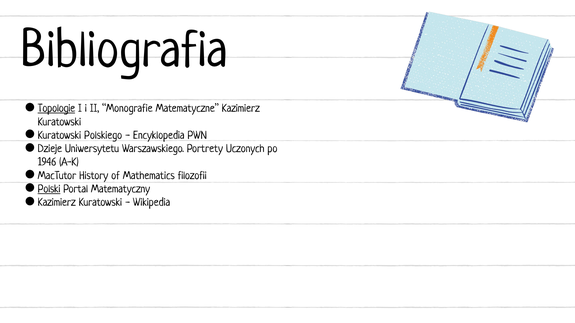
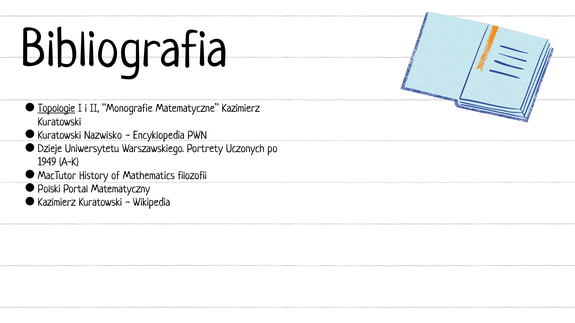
Polskiego: Polskiego -> Nazwisko
1946: 1946 -> 1949
Polski underline: present -> none
